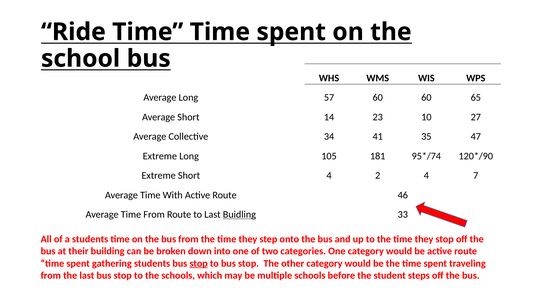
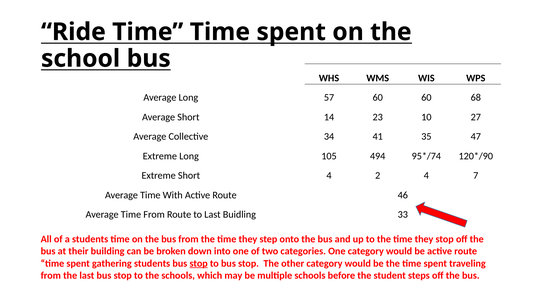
65: 65 -> 68
181: 181 -> 494
Buidling underline: present -> none
